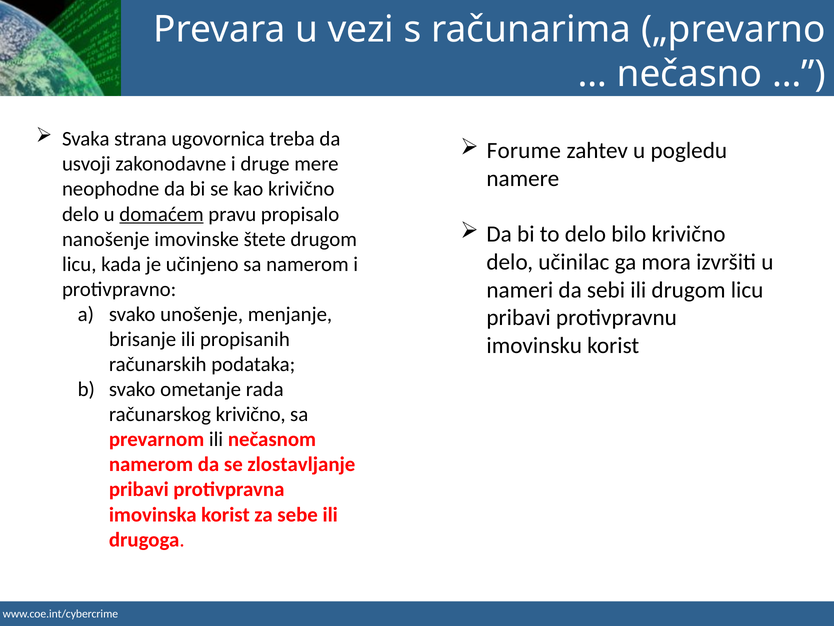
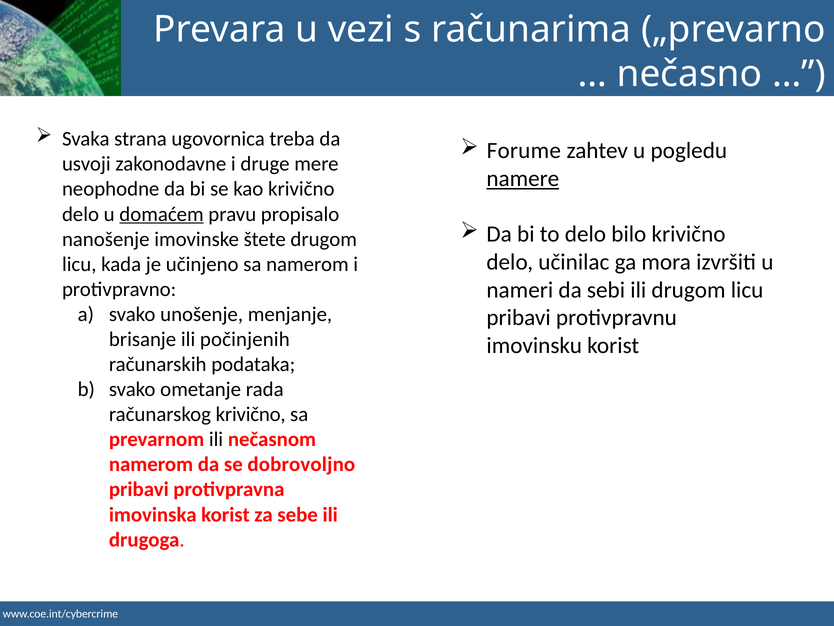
namere underline: none -> present
propisanih: propisanih -> počinjenih
zlostavljanje: zlostavljanje -> dobrovoljno
